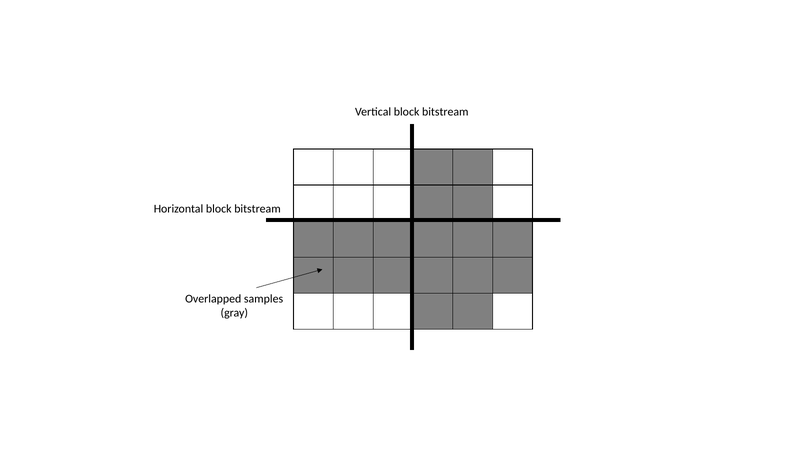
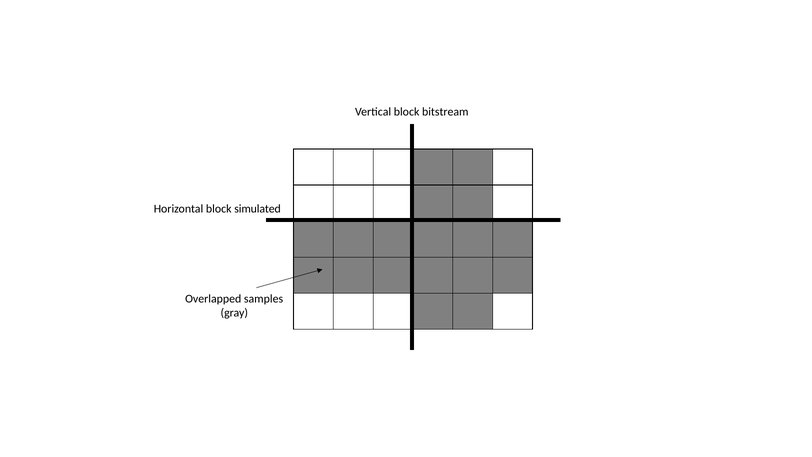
Horizontal block bitstream: bitstream -> simulated
